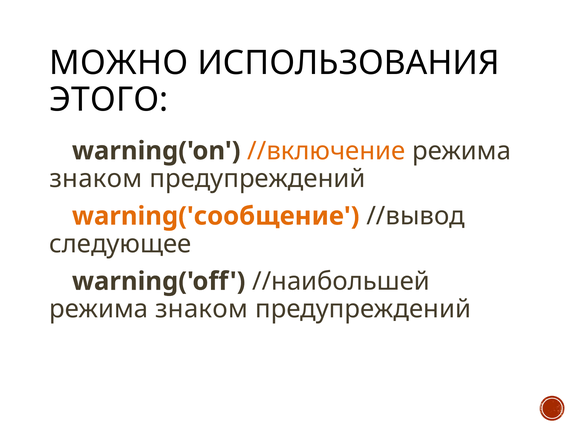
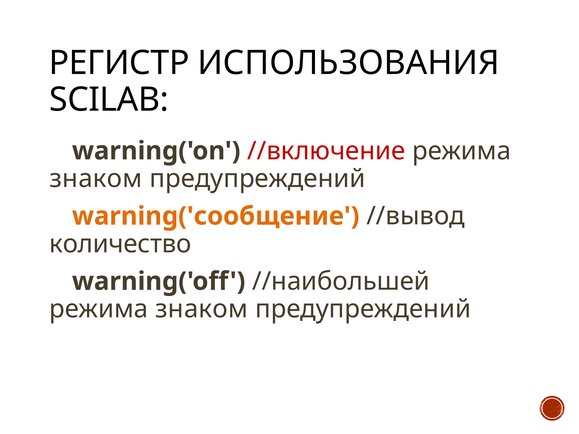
МОЖНО: МОЖНО -> РЕГИСТР
ЭТОГО: ЭТОГО -> SCILAB
//включение colour: orange -> red
следующее: следующее -> количество
